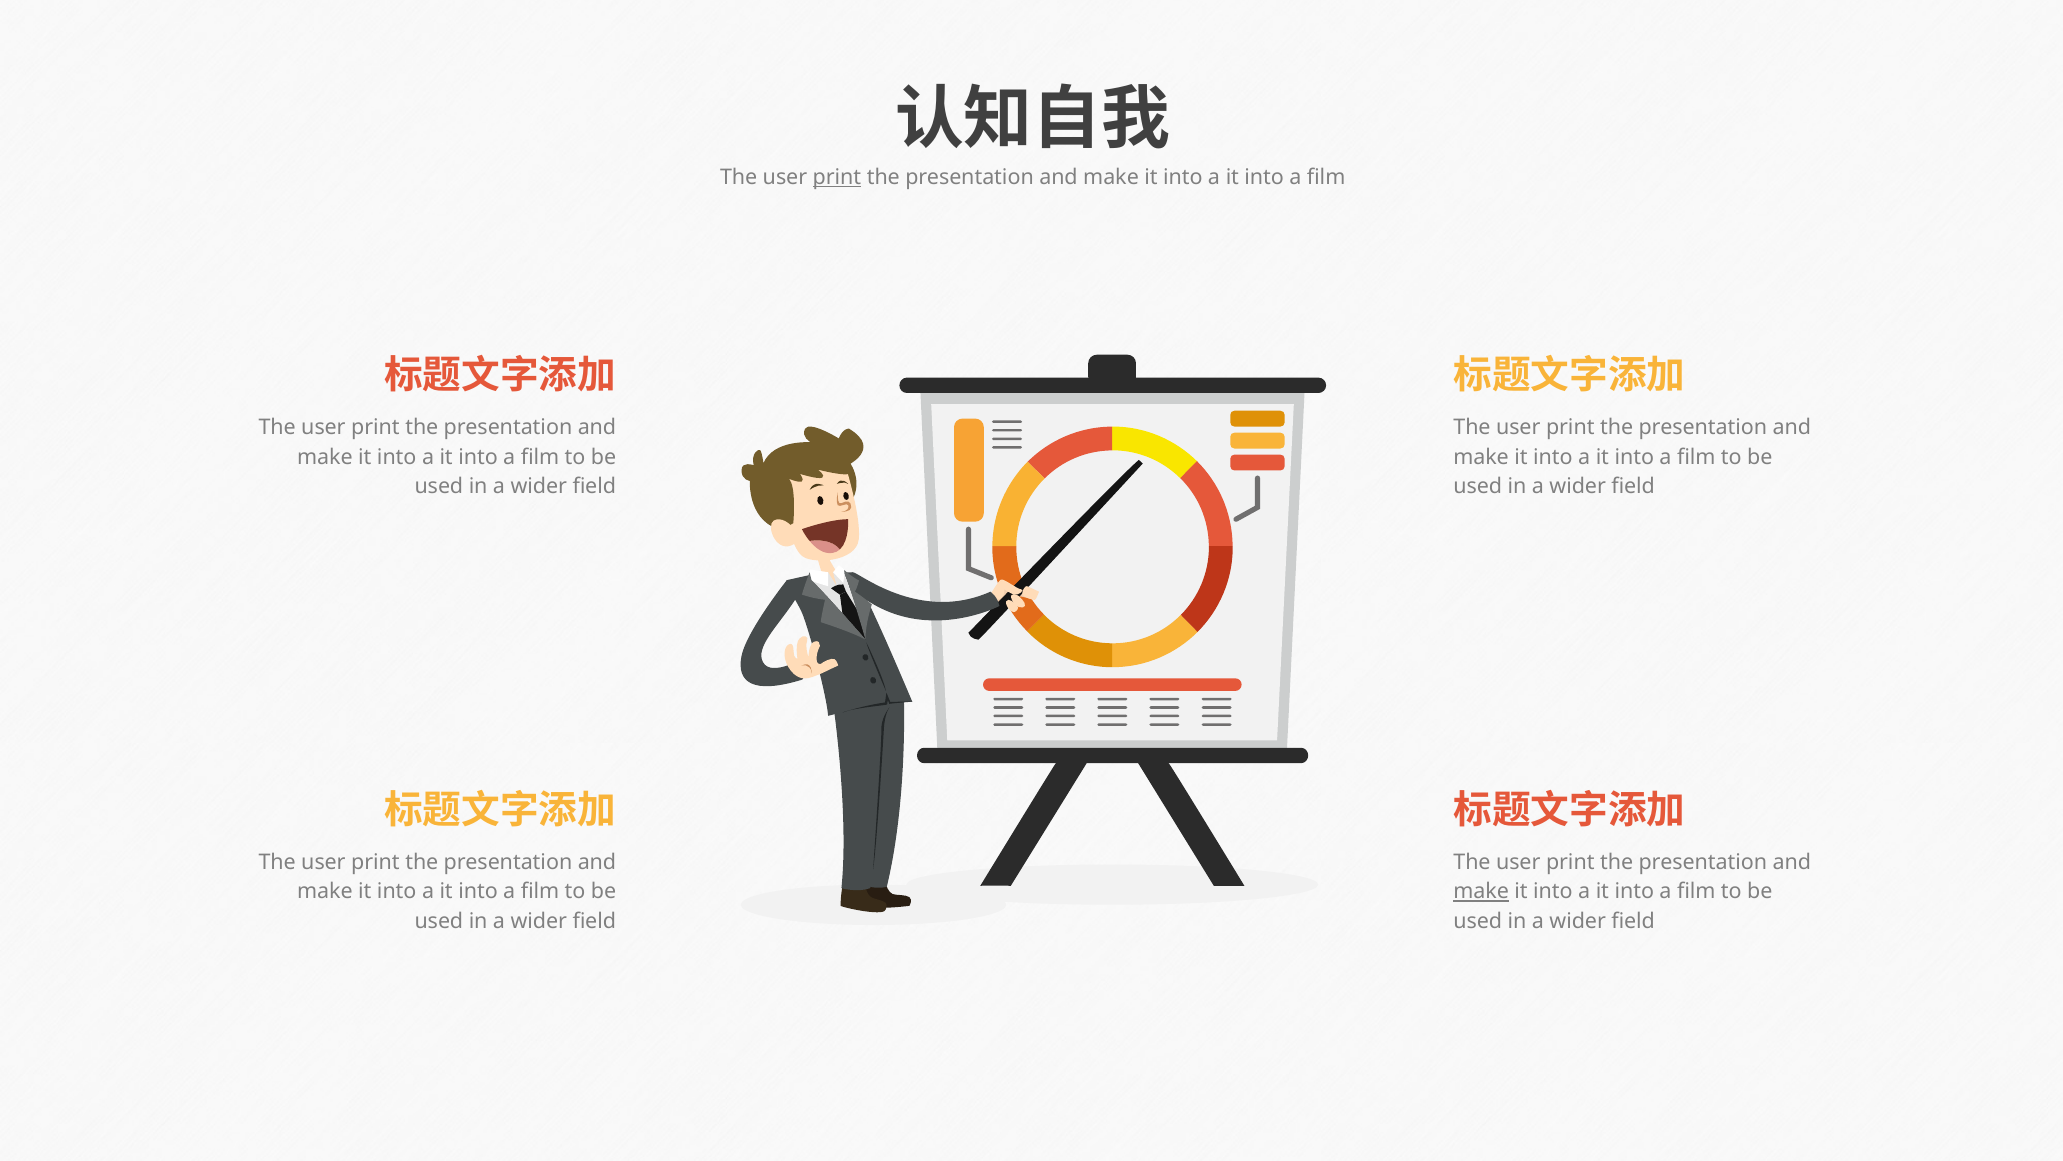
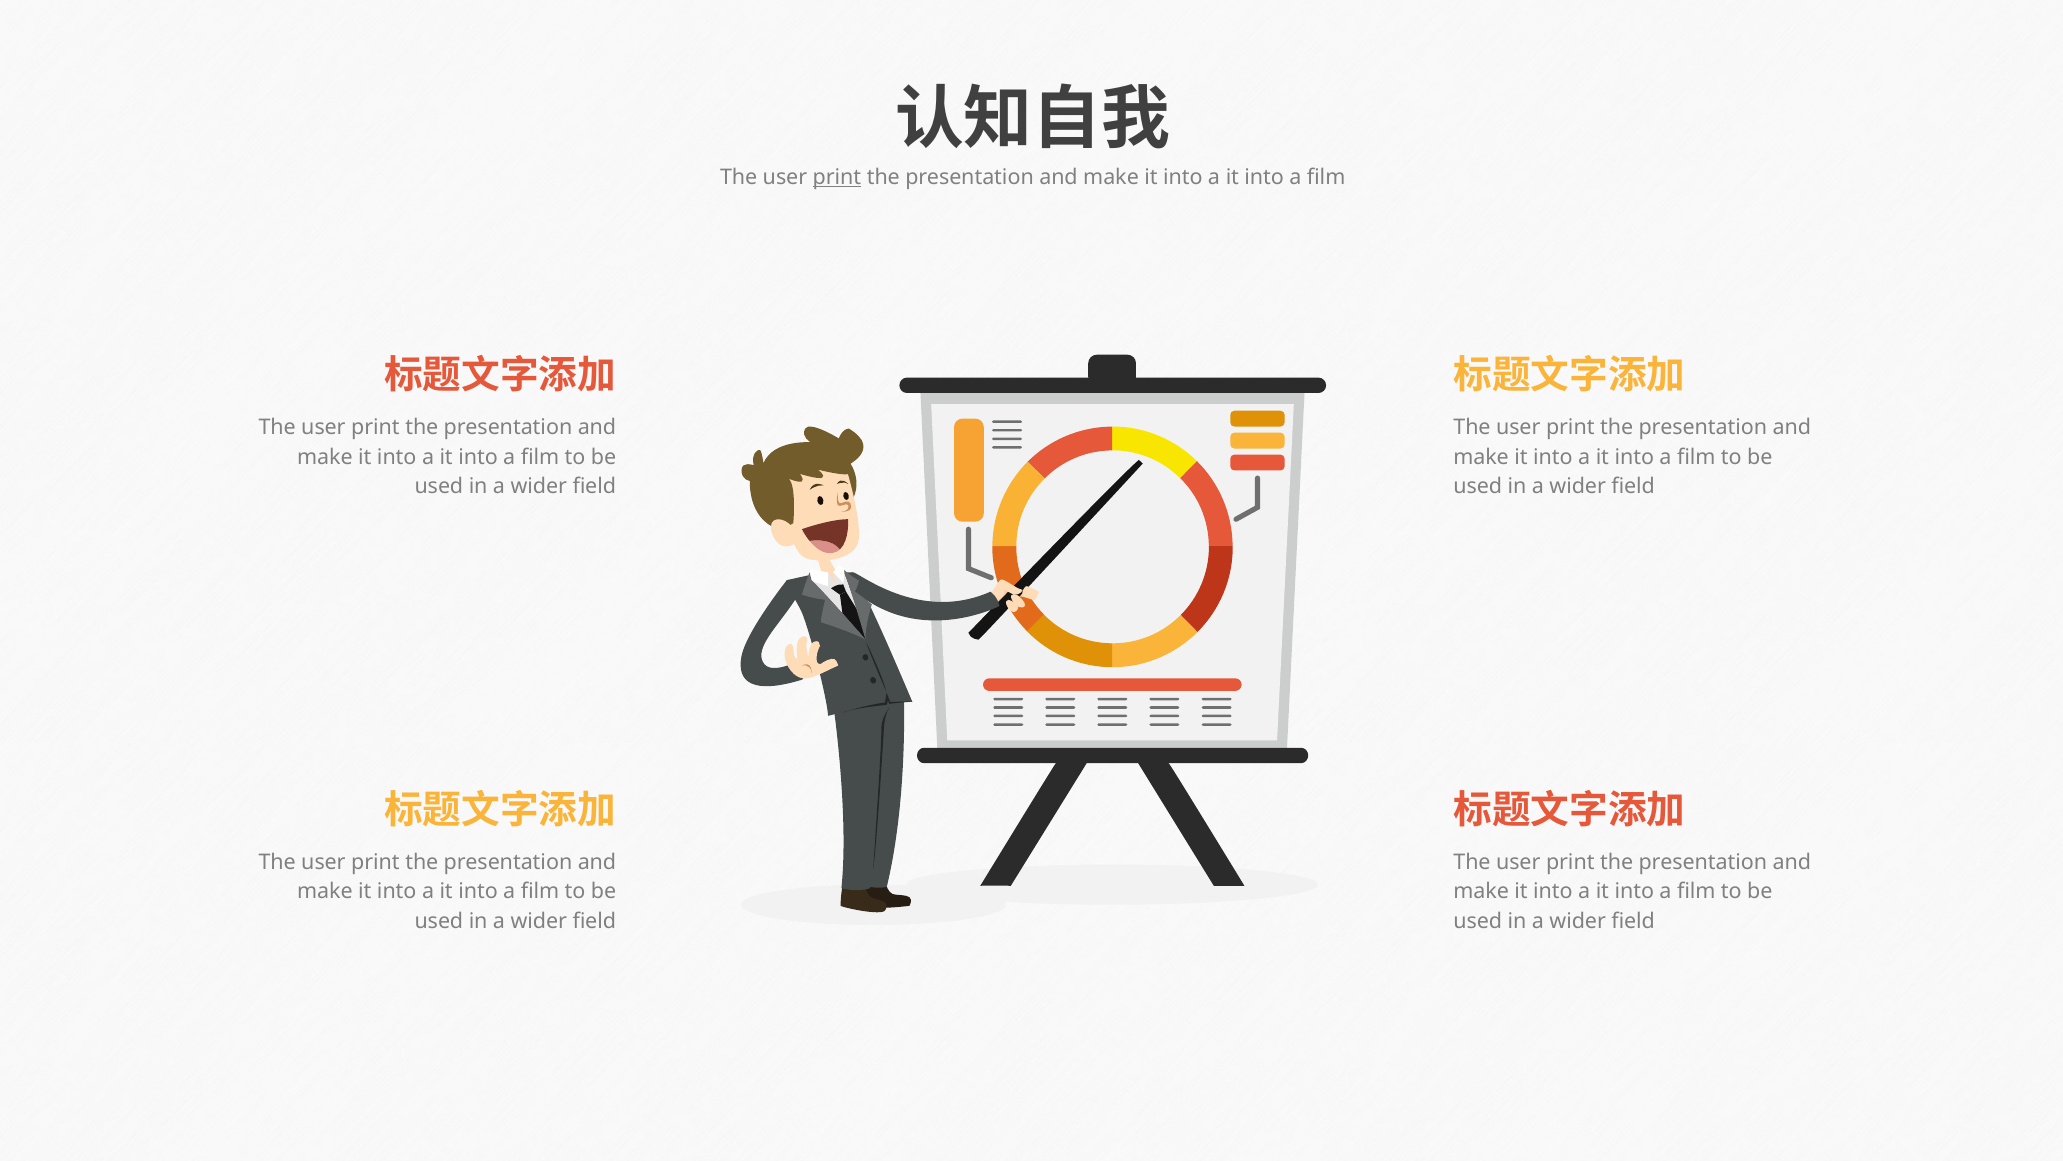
make at (1481, 891) underline: present -> none
